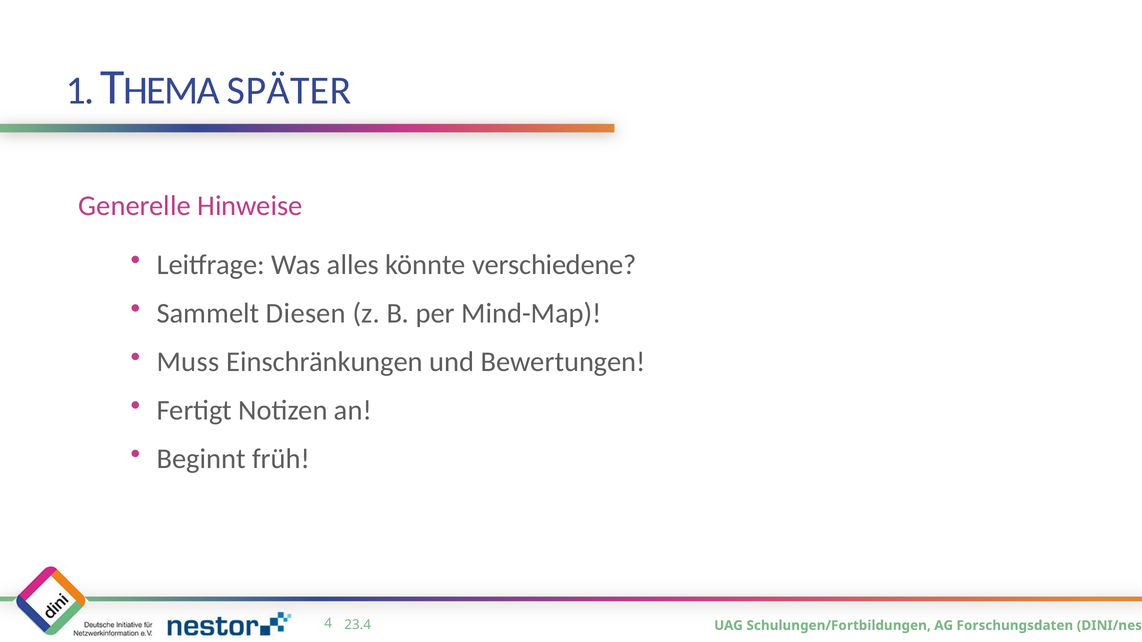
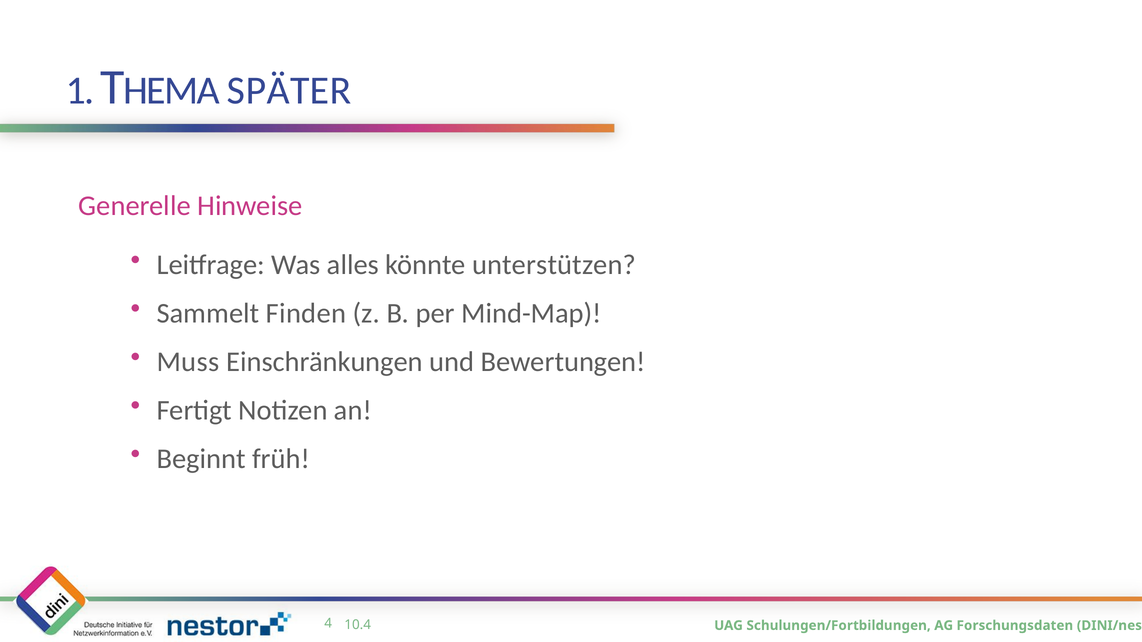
verschiedene: verschiedene -> unterstützen
Diesen: Diesen -> Finden
23.4: 23.4 -> 10.4
